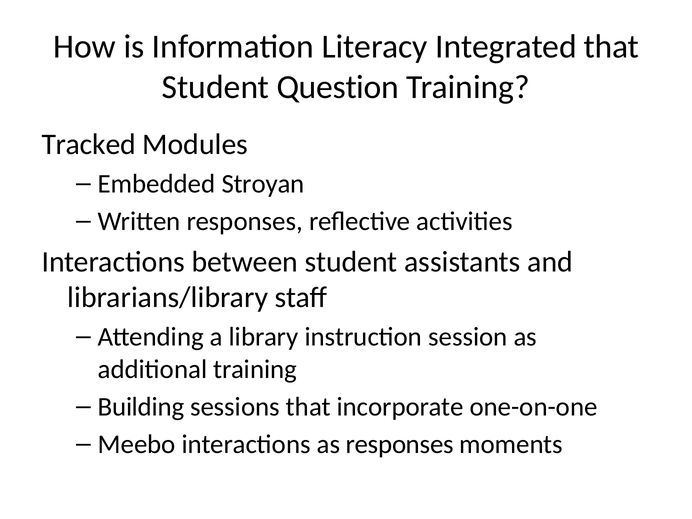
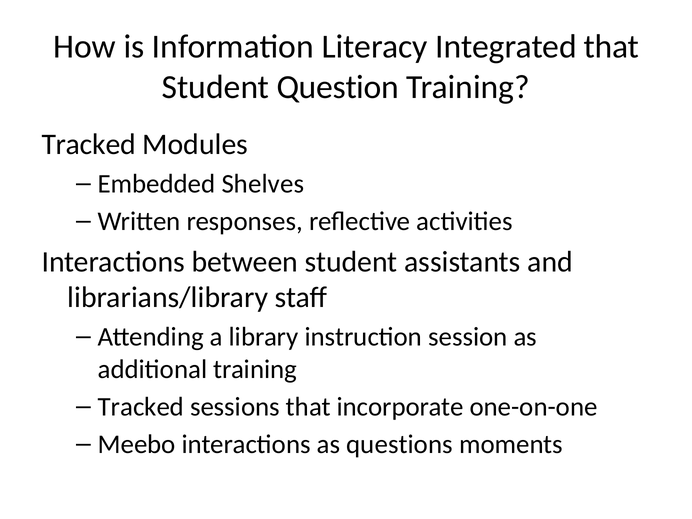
Stroyan: Stroyan -> Shelves
Building at (141, 407): Building -> Tracked
as responses: responses -> questions
